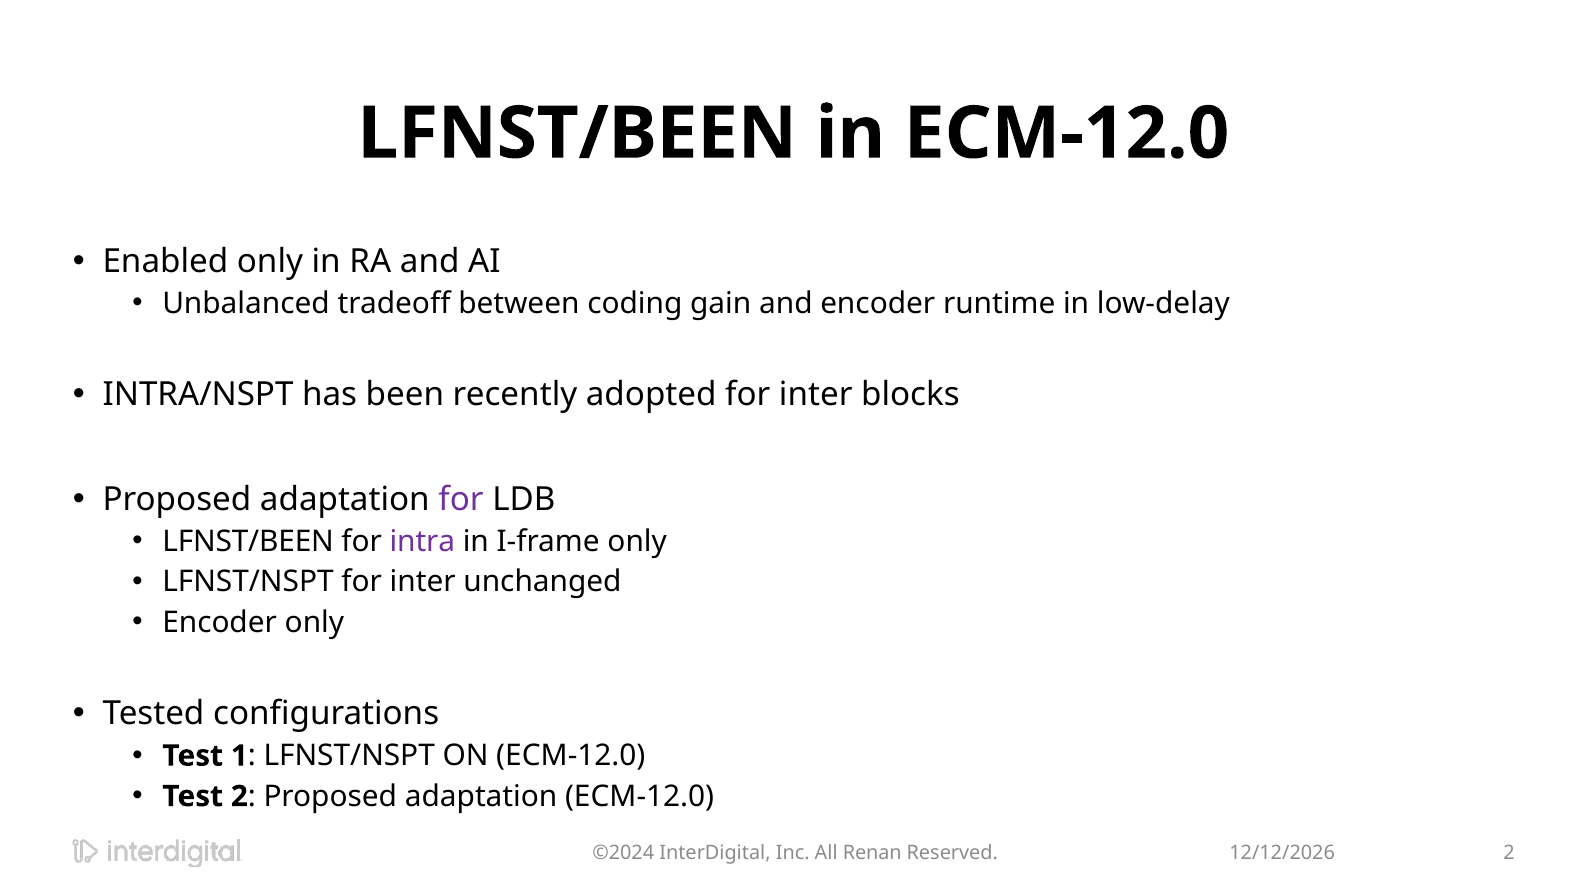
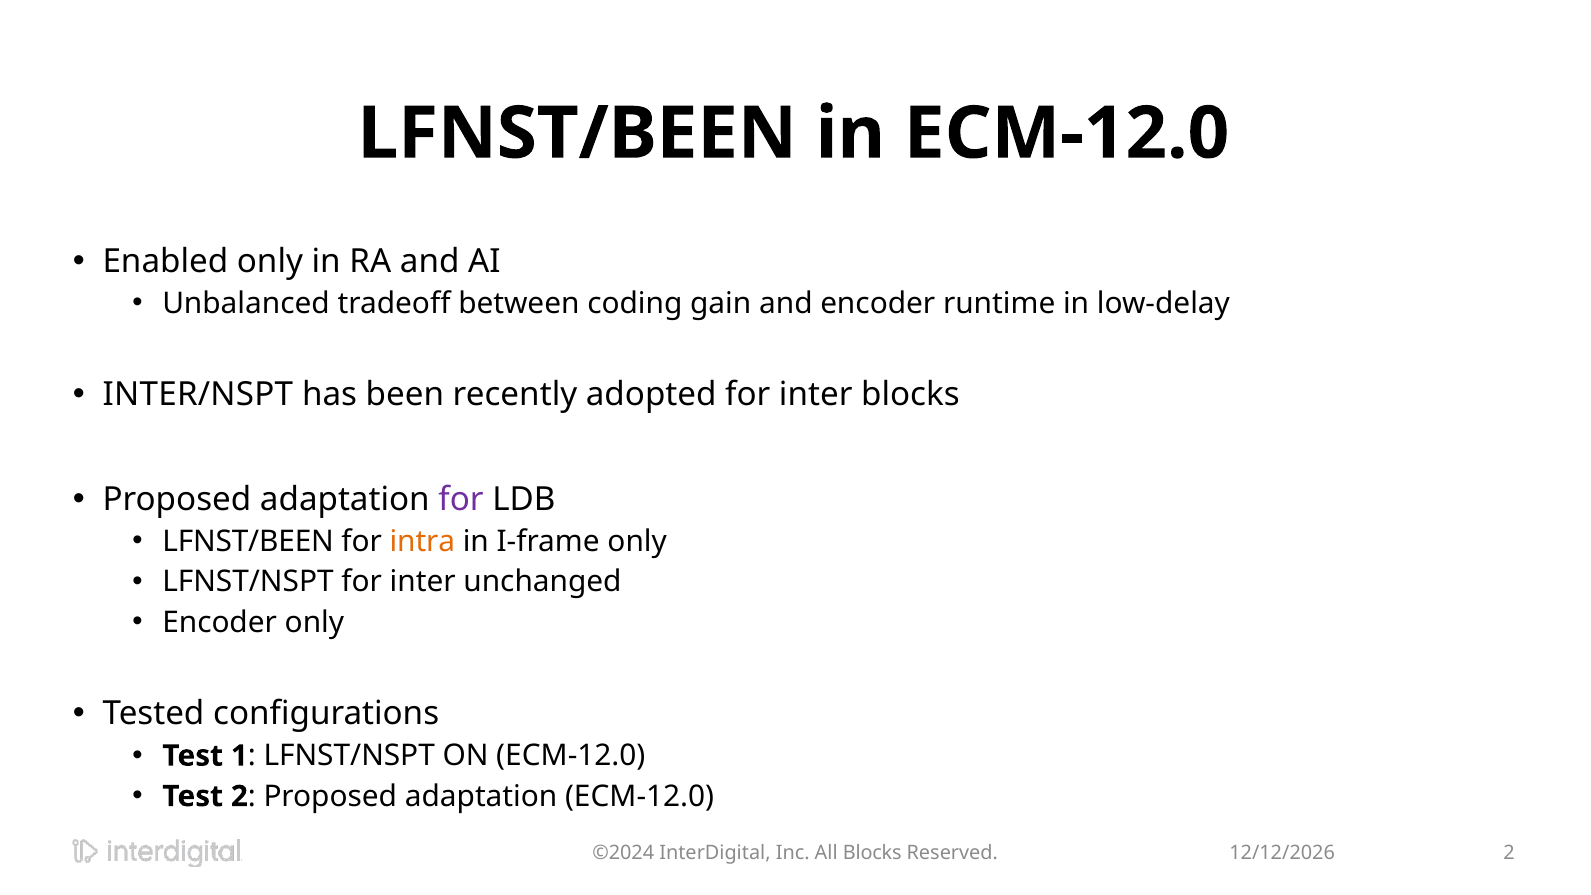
INTRA/NSPT: INTRA/NSPT -> INTER/NSPT
intra colour: purple -> orange
All Renan: Renan -> Blocks
